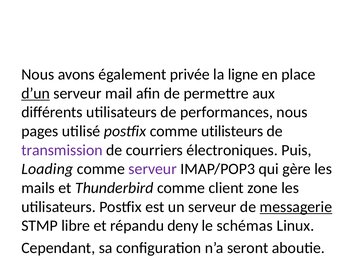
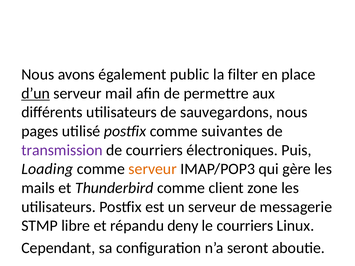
privée: privée -> public
ligne: ligne -> filter
performances: performances -> sauvegardons
utilisteurs: utilisteurs -> suivantes
serveur at (153, 169) colour: purple -> orange
messagerie underline: present -> none
le schémas: schémas -> courriers
